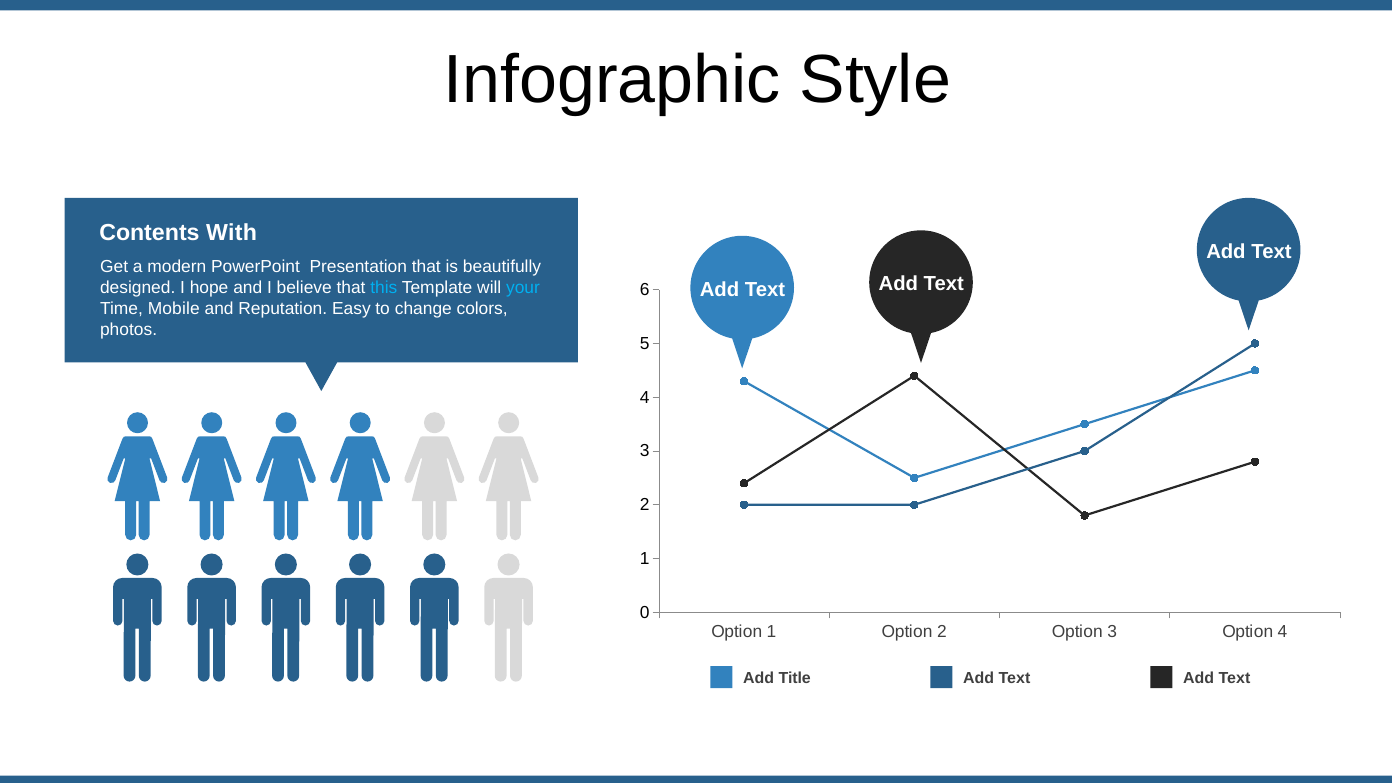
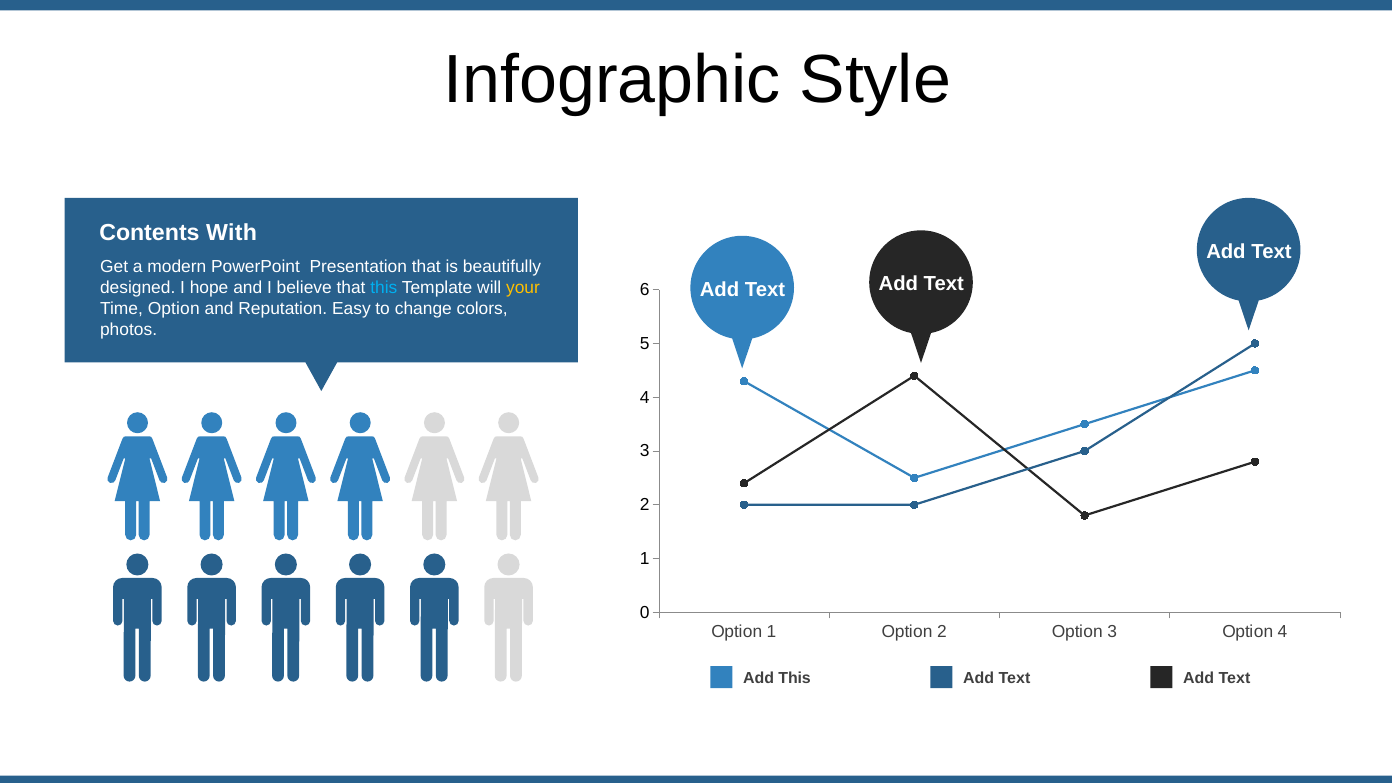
your colour: light blue -> yellow
Time Mobile: Mobile -> Option
Add Title: Title -> This
